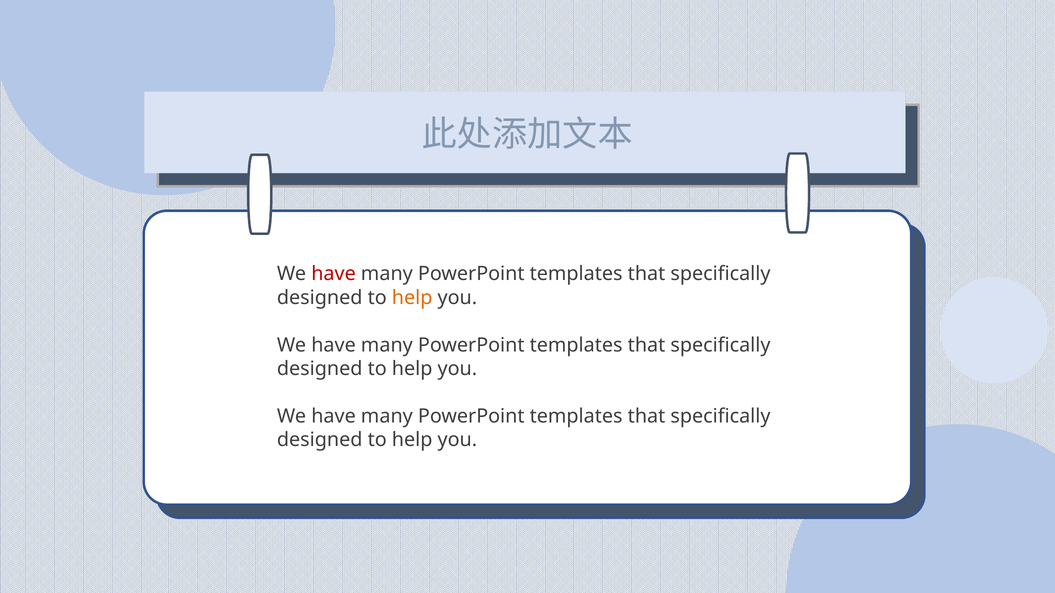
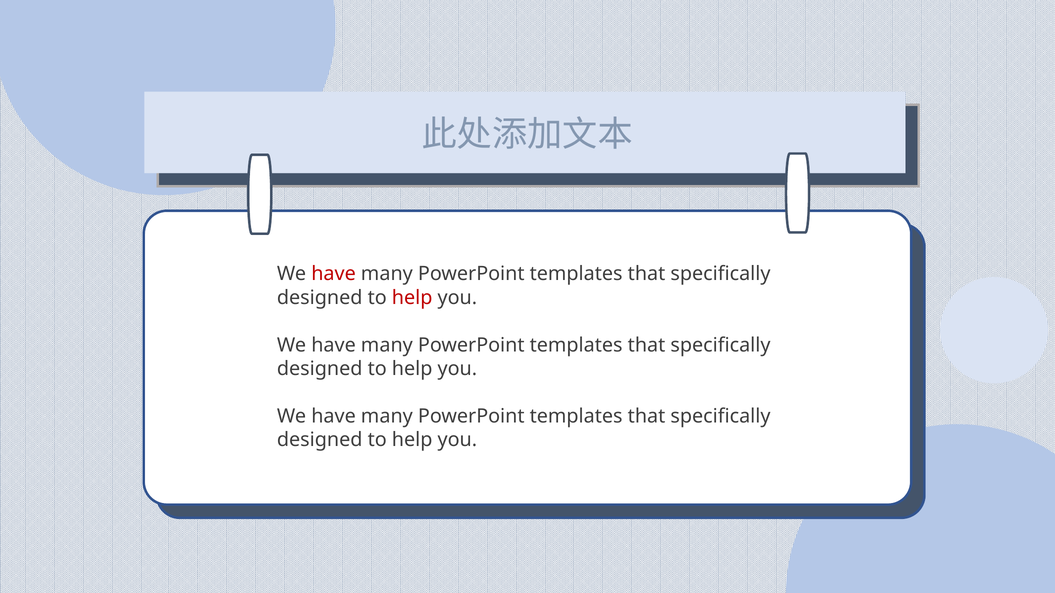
help at (412, 298) colour: orange -> red
